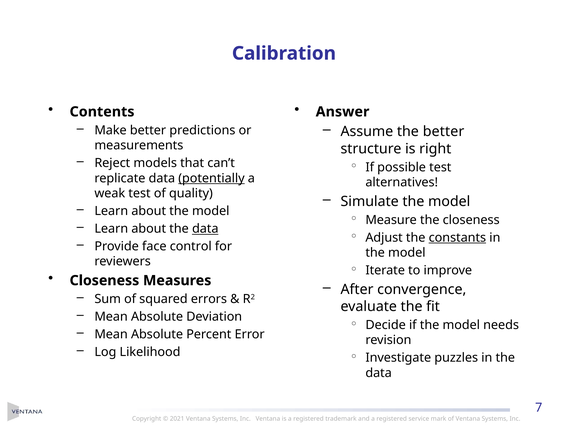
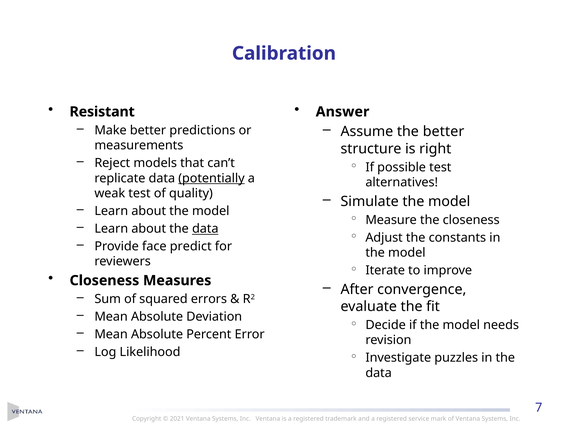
Contents: Contents -> Resistant
constants underline: present -> none
control: control -> predict
